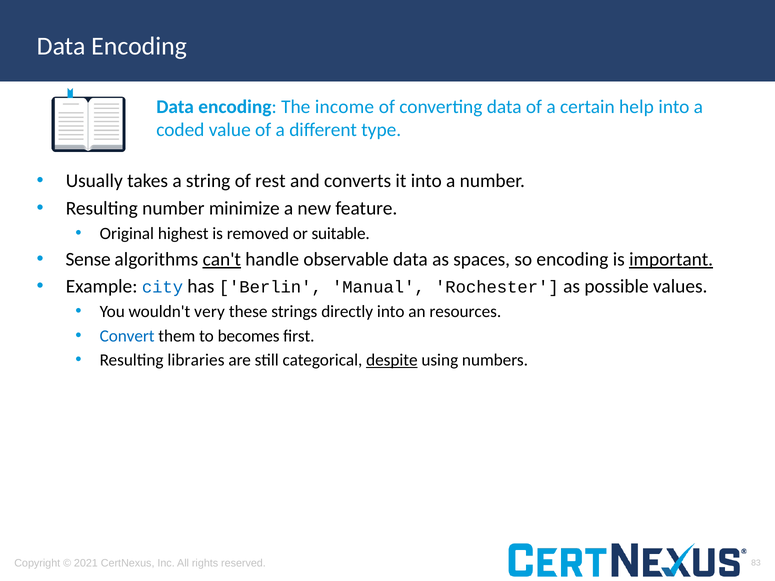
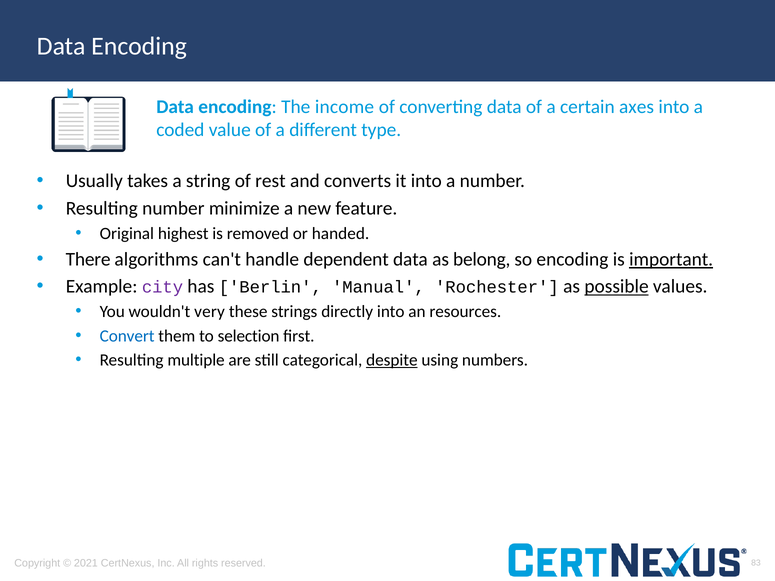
help: help -> axes
suitable: suitable -> handed
Sense: Sense -> There
can't underline: present -> none
observable: observable -> dependent
spaces: spaces -> belong
city colour: blue -> purple
possible underline: none -> present
becomes: becomes -> selection
libraries: libraries -> multiple
